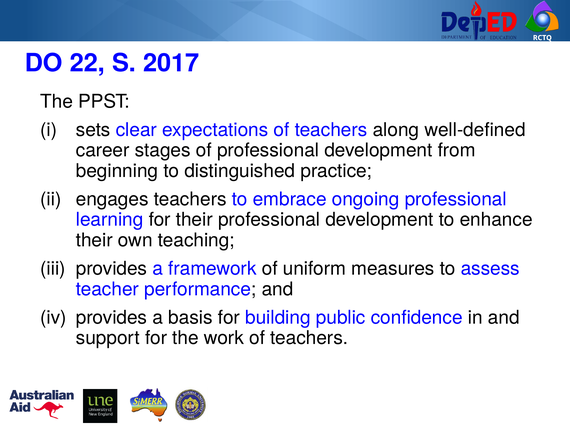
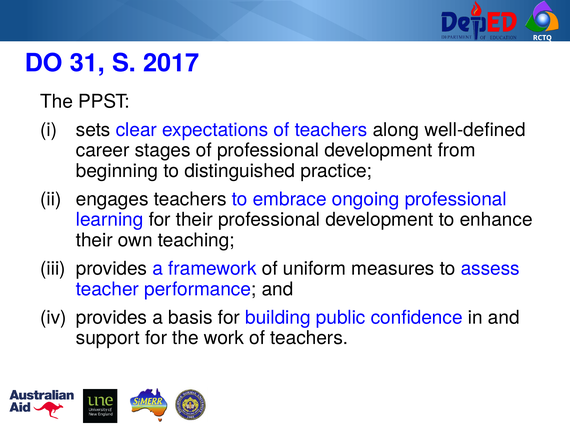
22: 22 -> 31
